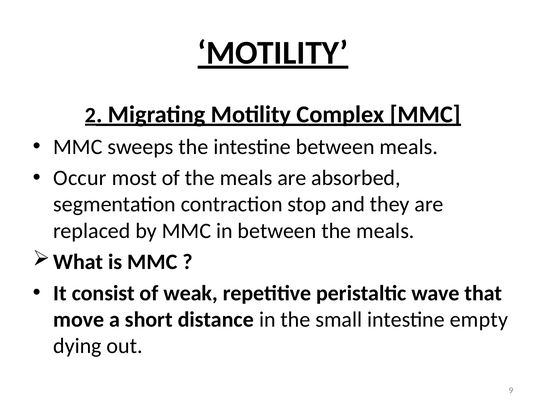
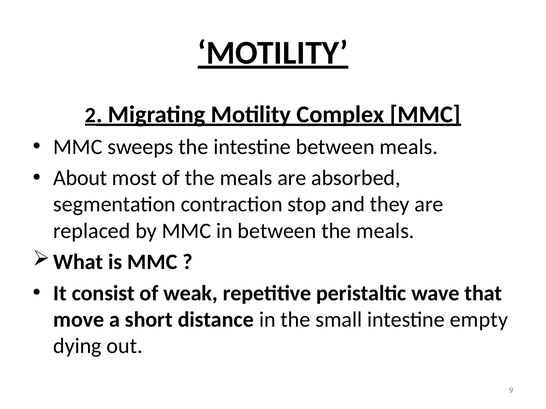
Occur: Occur -> About
